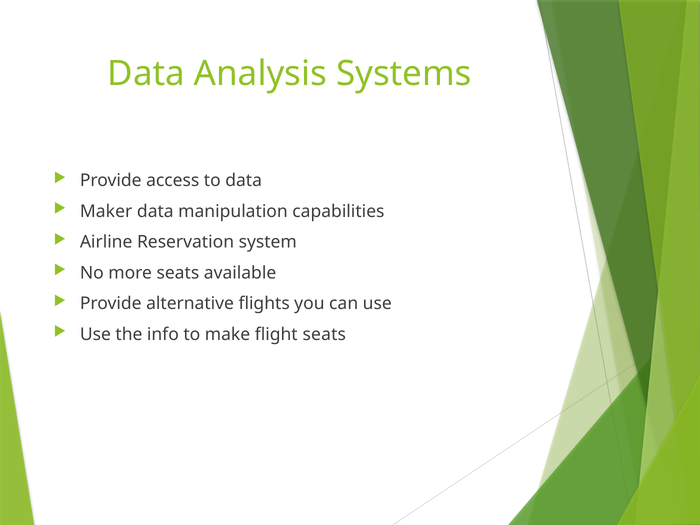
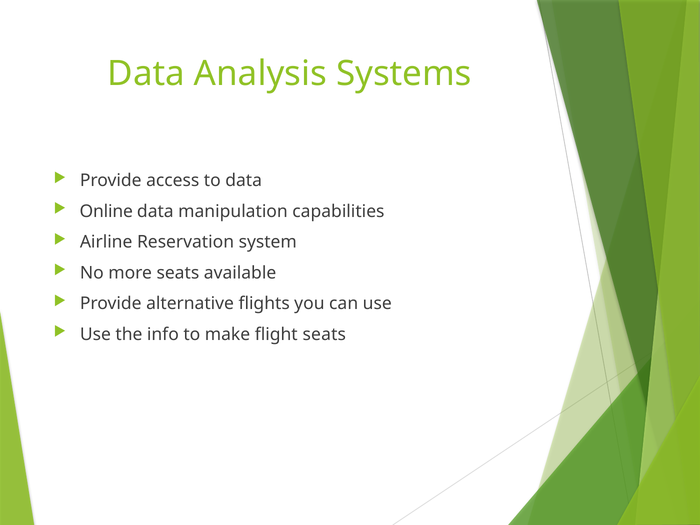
Maker: Maker -> Online
